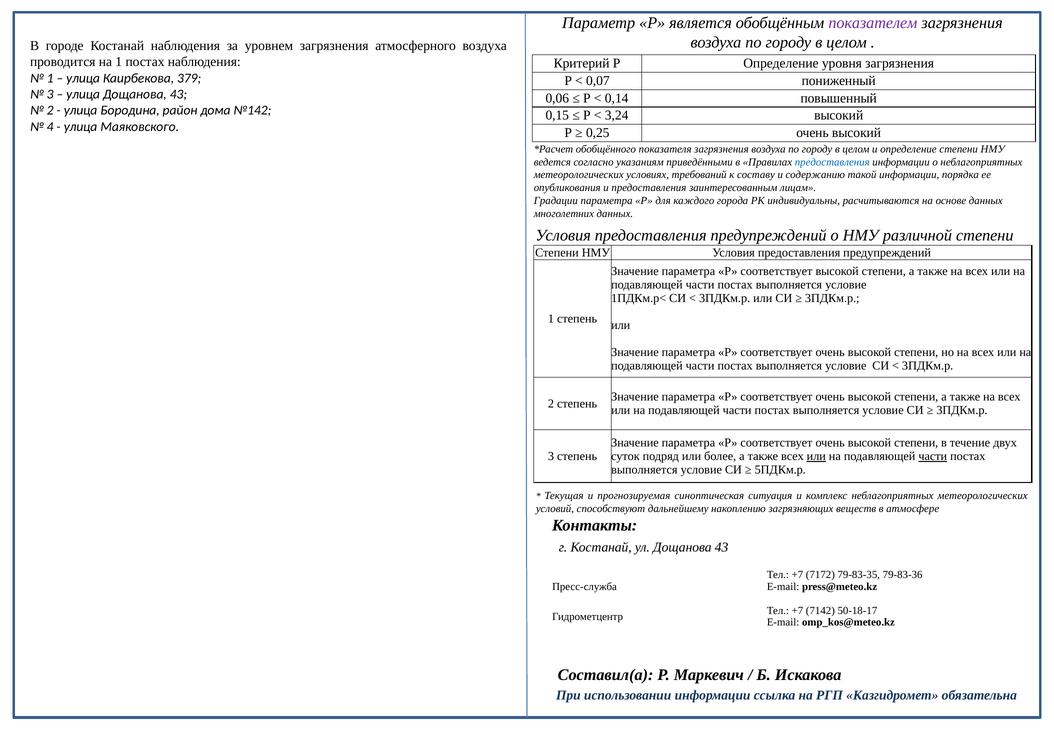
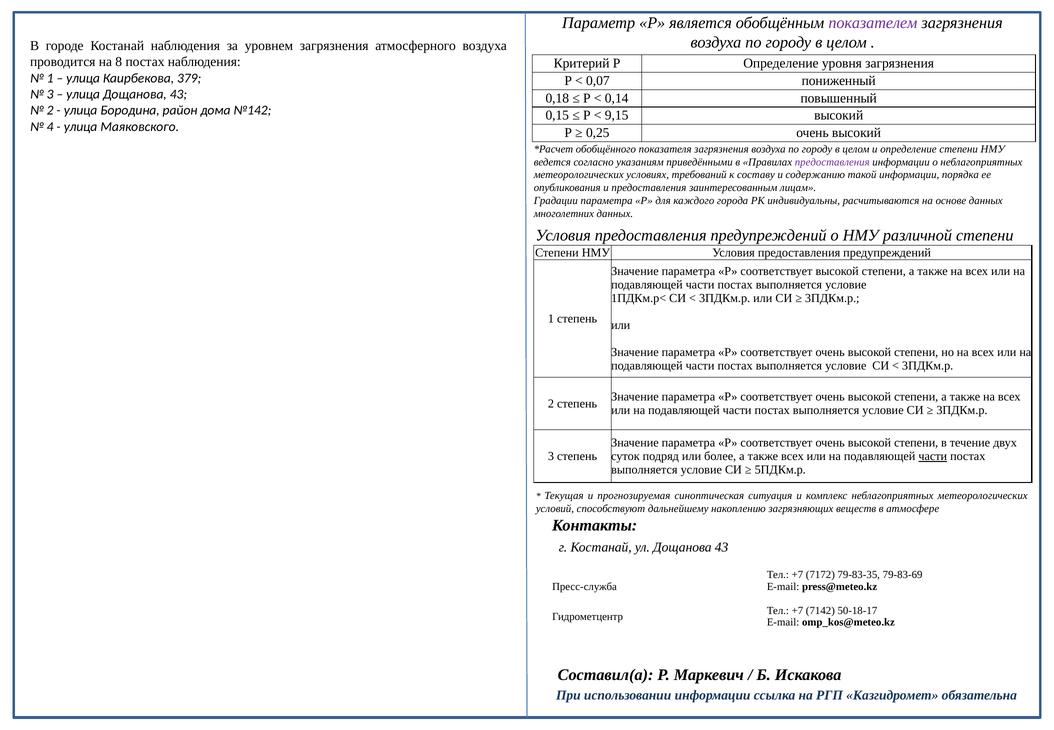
на 1: 1 -> 8
0,06: 0,06 -> 0,18
3,24: 3,24 -> 9,15
предоставления at (832, 162) colour: blue -> purple
или at (816, 456) underline: present -> none
79-83-36: 79-83-36 -> 79-83-69
